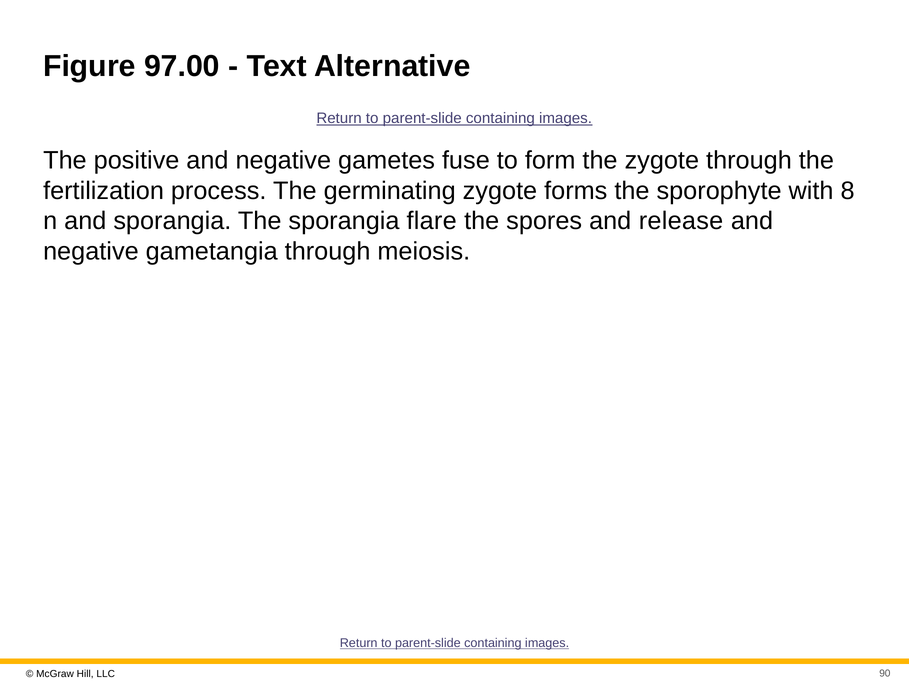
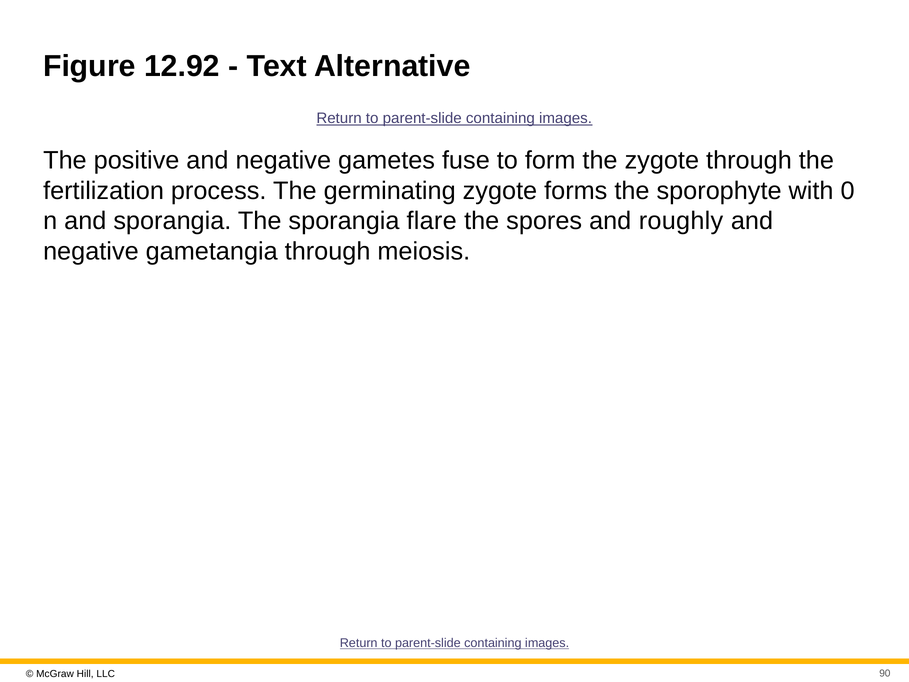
97.00: 97.00 -> 12.92
8: 8 -> 0
release: release -> roughly
